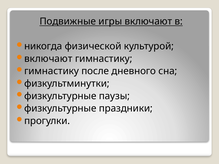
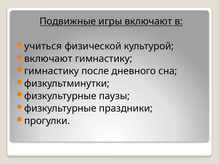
никогда: никогда -> учиться
